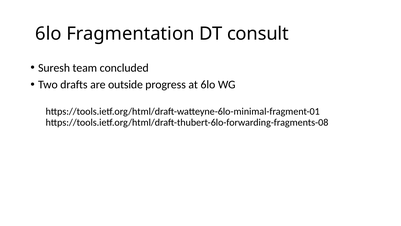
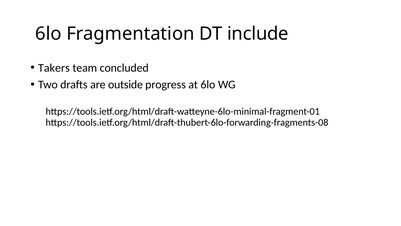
consult: consult -> include
Suresh: Suresh -> Takers
